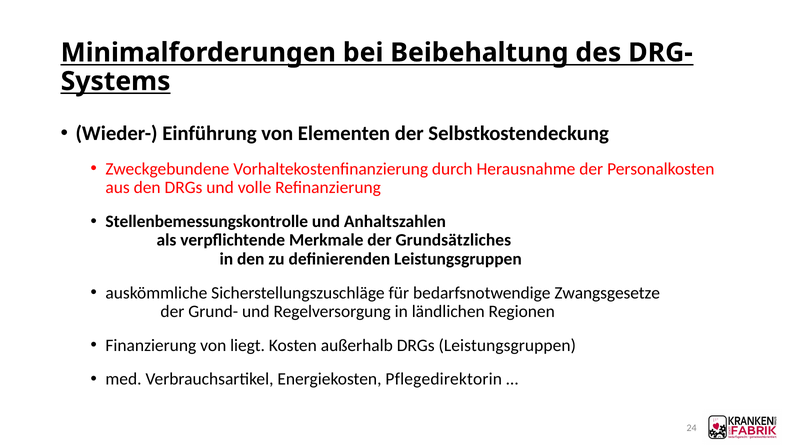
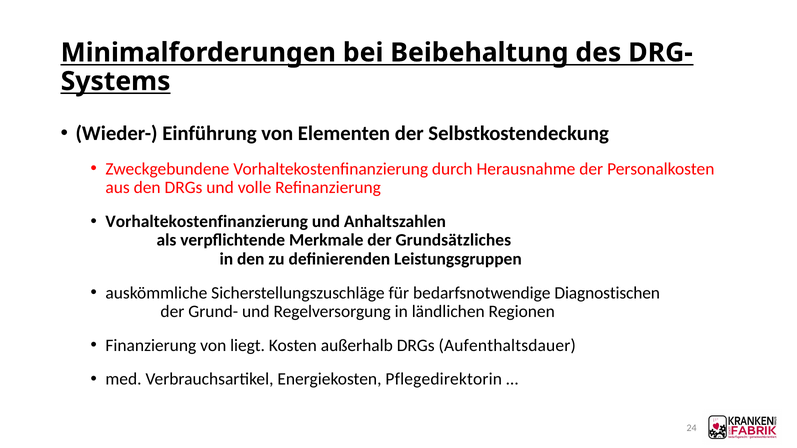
Stellenbemessungskontrolle at (207, 222): Stellenbemessungskontrolle -> Vorhaltekostenfinanzierung
Zwangsgesetze: Zwangsgesetze -> Diagnostischen
DRGs Leistungsgruppen: Leistungsgruppen -> Aufenthaltsdauer
